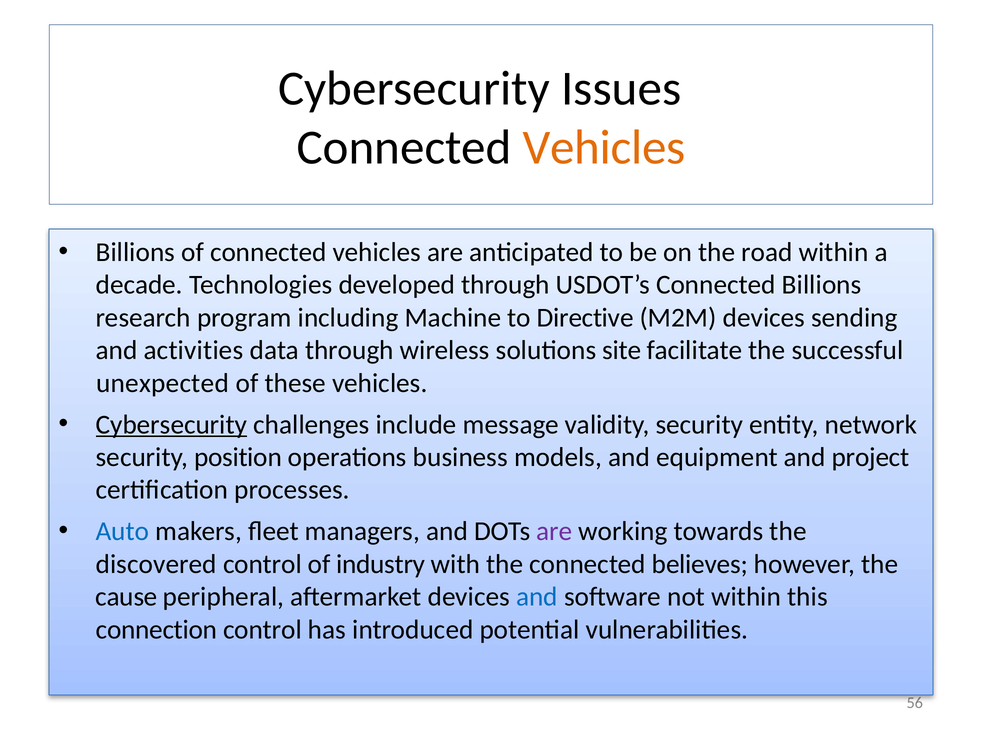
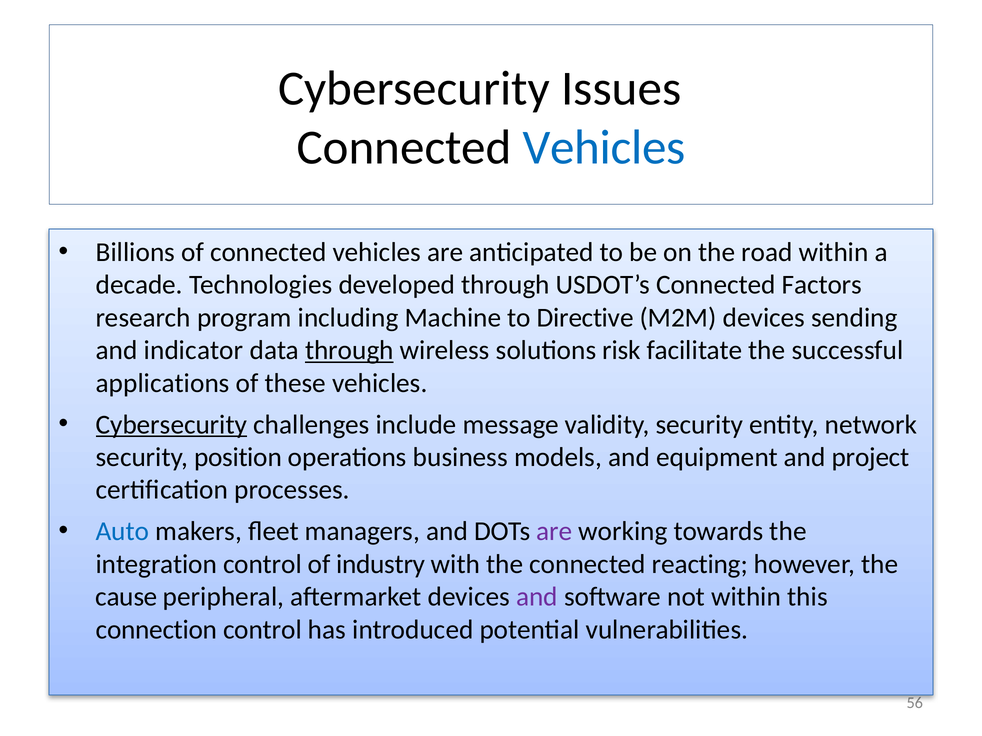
Vehicles at (604, 147) colour: orange -> blue
Connected Billions: Billions -> Factors
activities: activities -> indicator
through at (349, 351) underline: none -> present
site: site -> risk
unexpected: unexpected -> applications
discovered: discovered -> integration
believes: believes -> reacting
and at (537, 597) colour: blue -> purple
